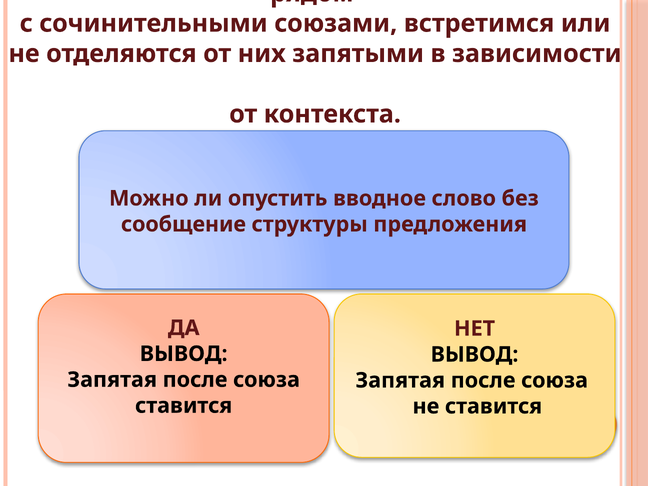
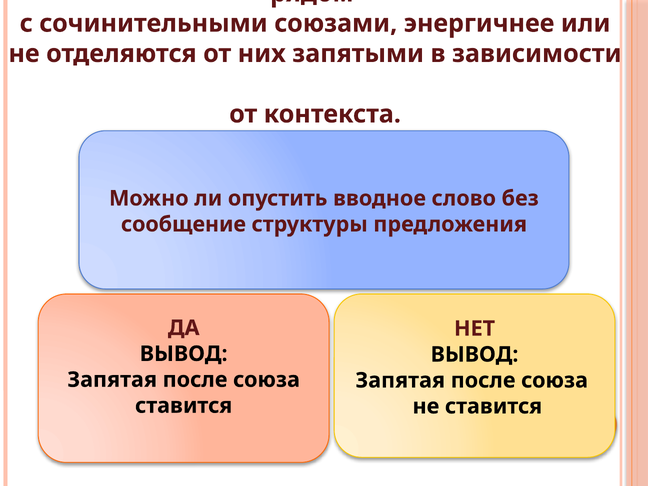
встретимся: встретимся -> энергичнее
